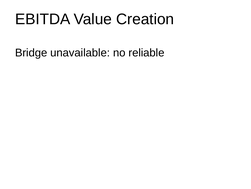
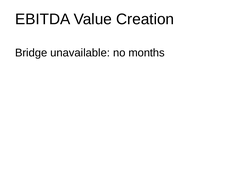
reliable: reliable -> months
